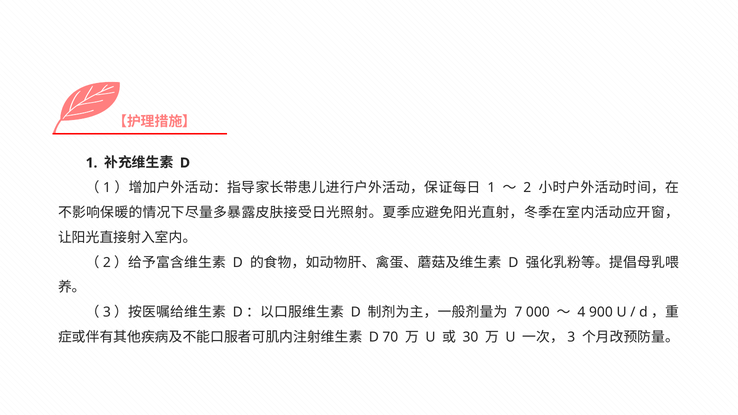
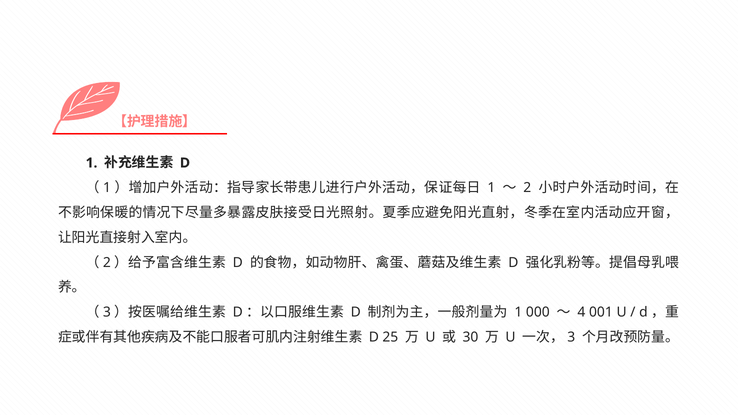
7 at (518, 312): 7 -> 1
900: 900 -> 001
70: 70 -> 25
